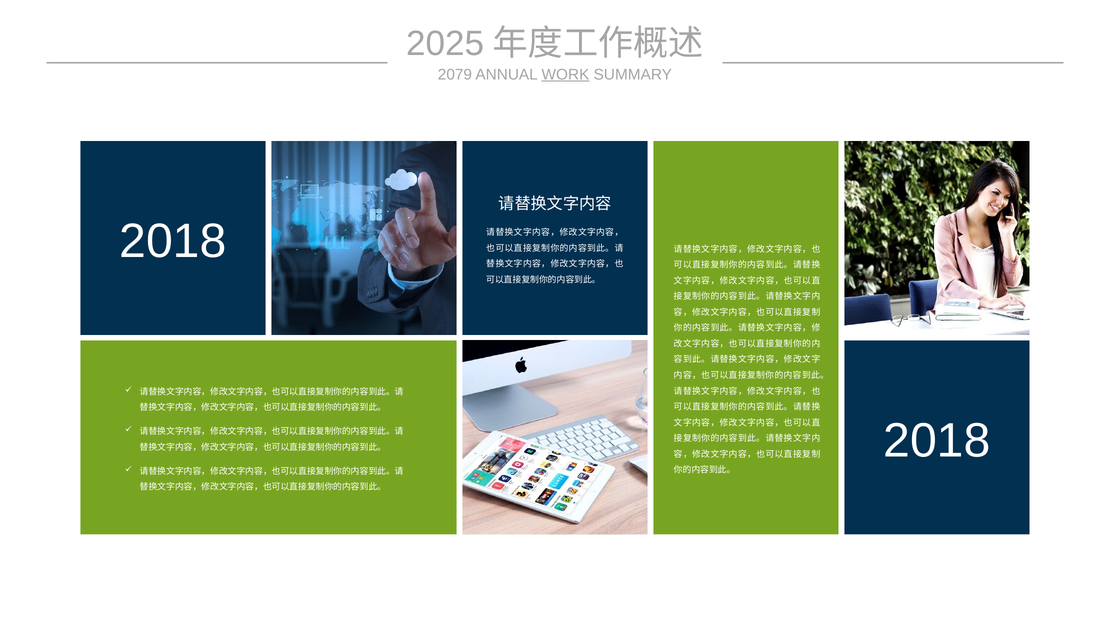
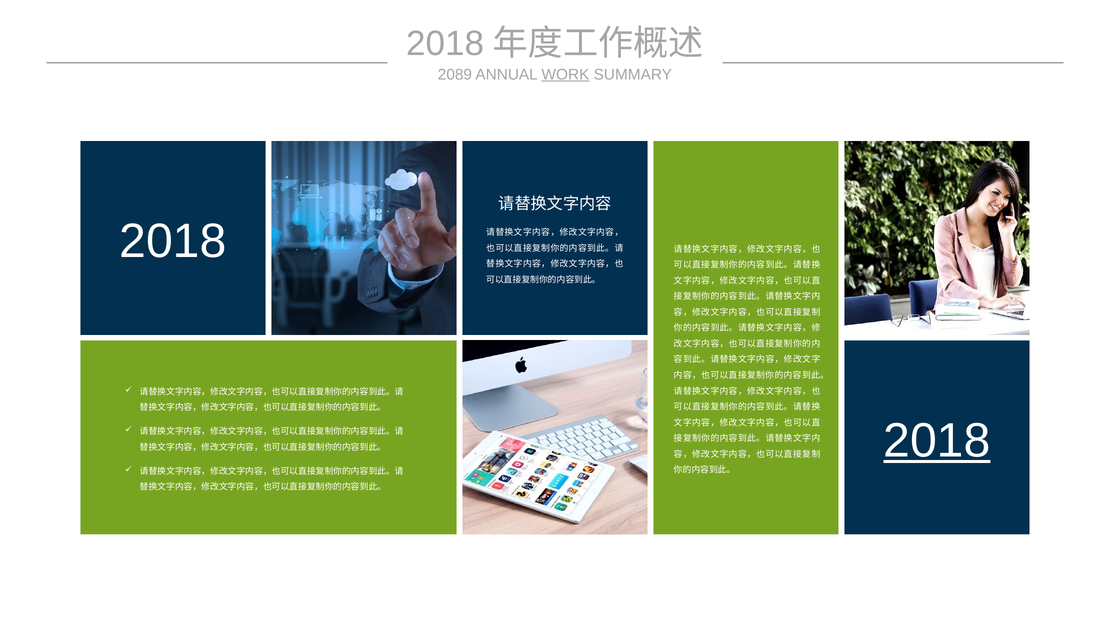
2025 at (445, 44): 2025 -> 2018
2079: 2079 -> 2089
2018 at (937, 440) underline: none -> present
